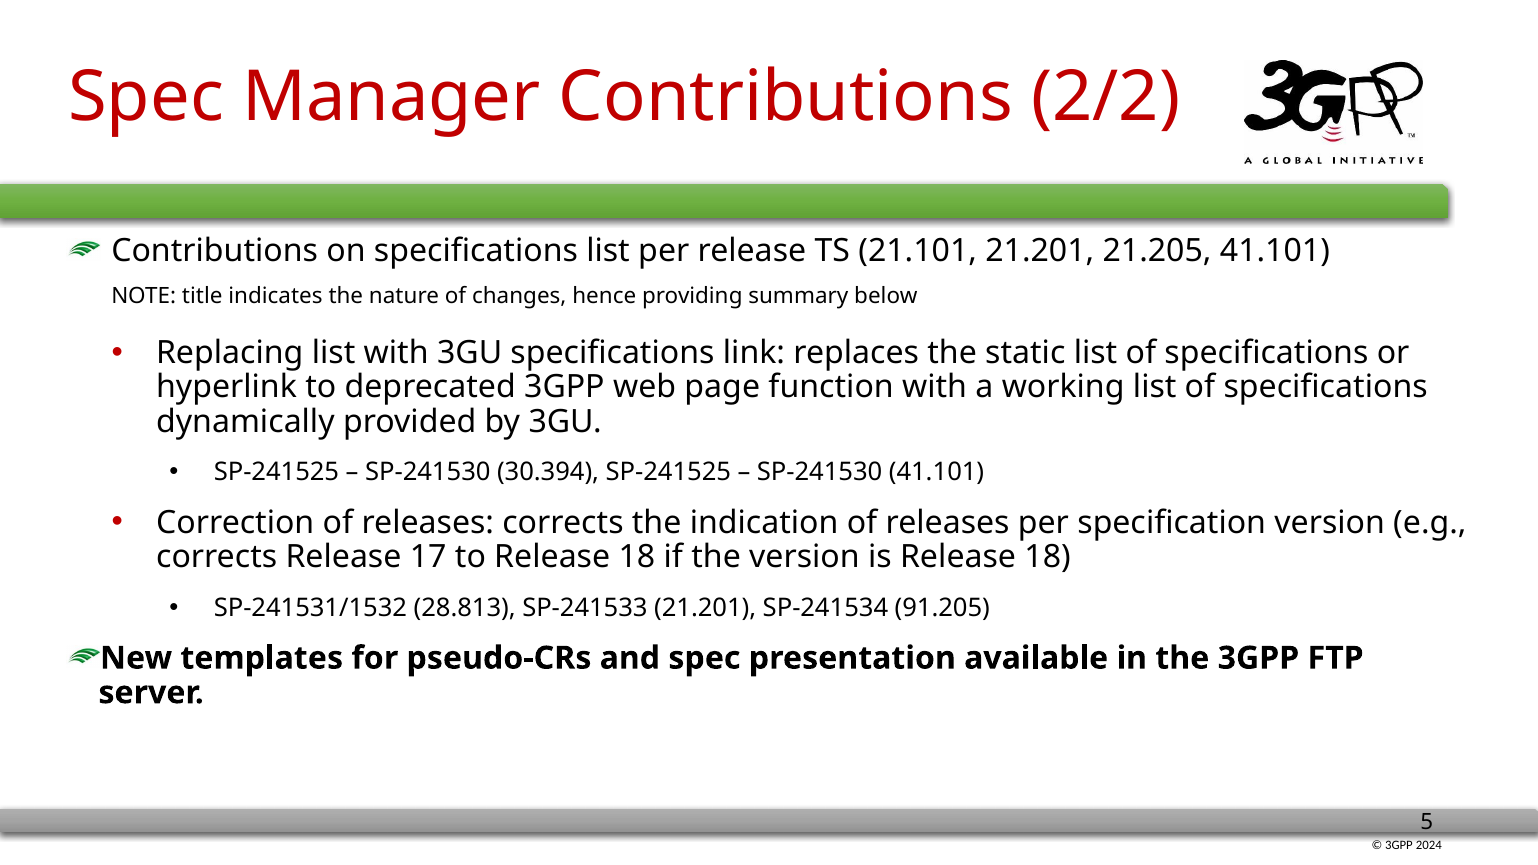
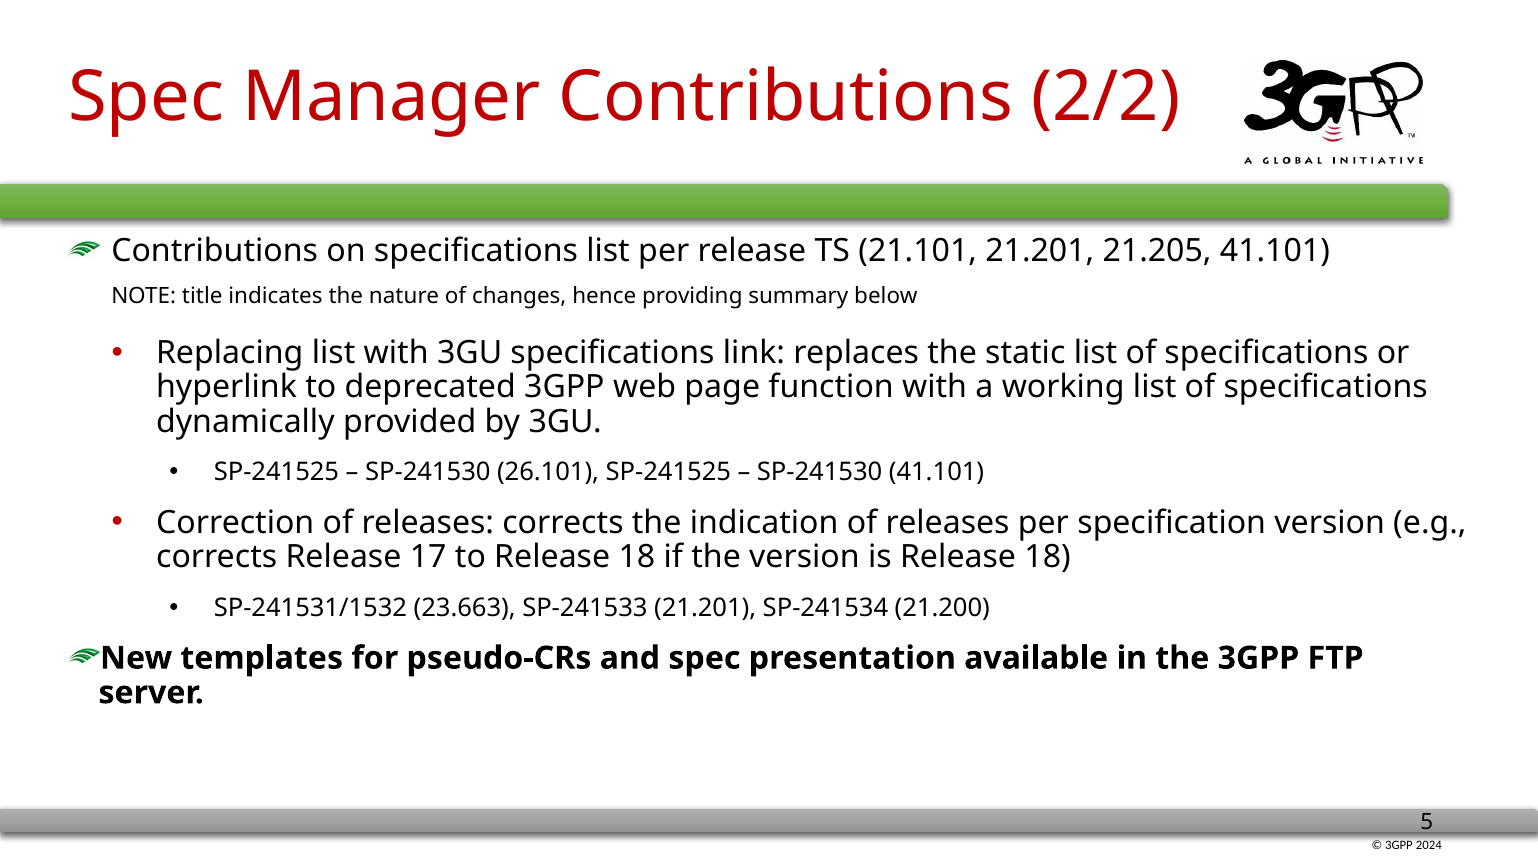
30.394: 30.394 -> 26.101
28.813: 28.813 -> 23.663
91.205: 91.205 -> 21.200
